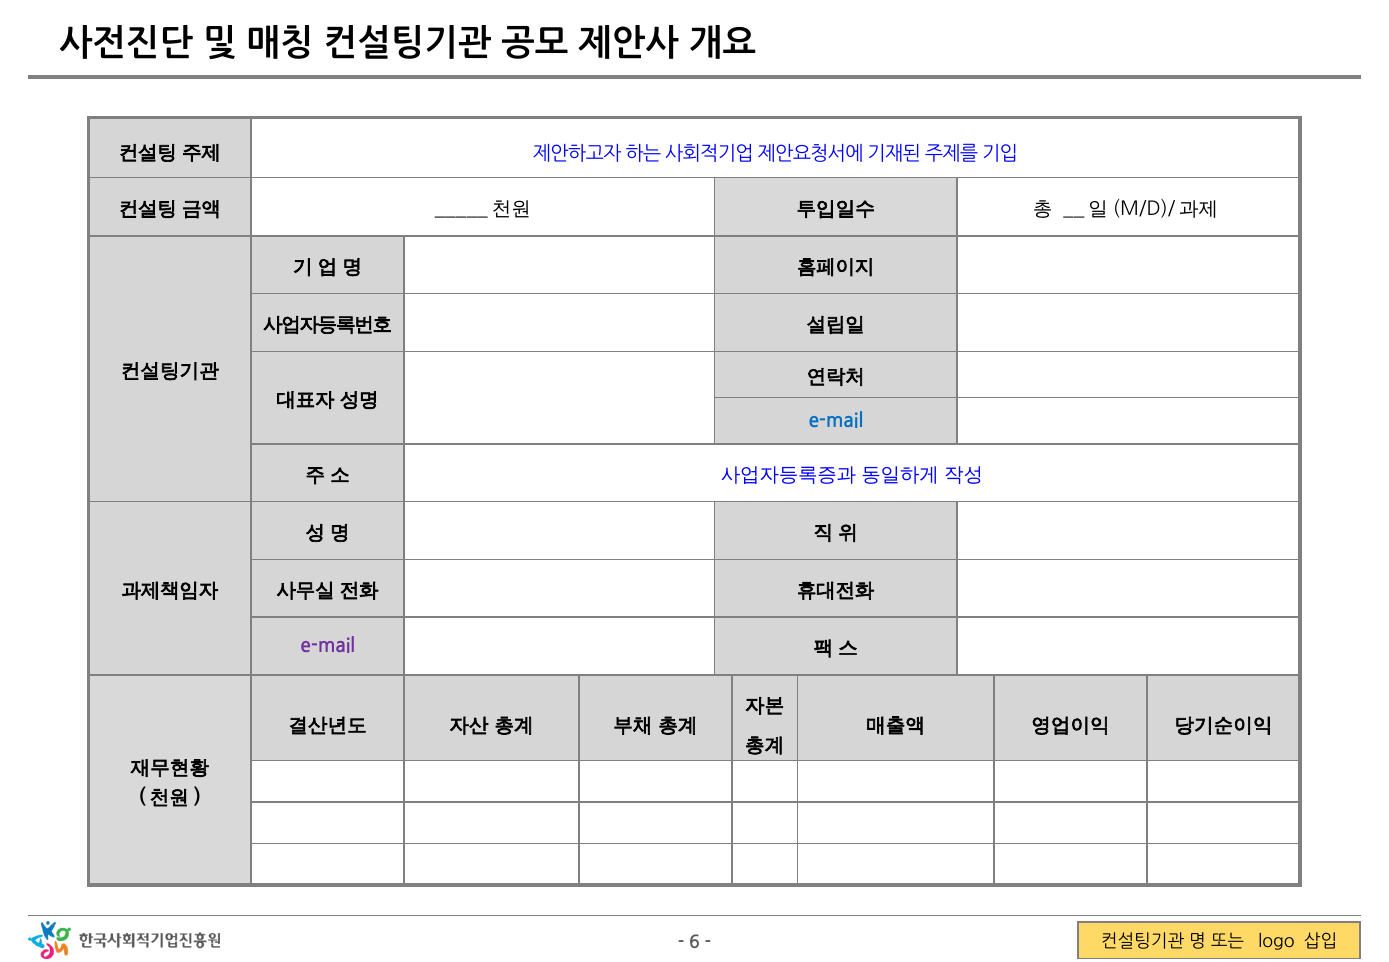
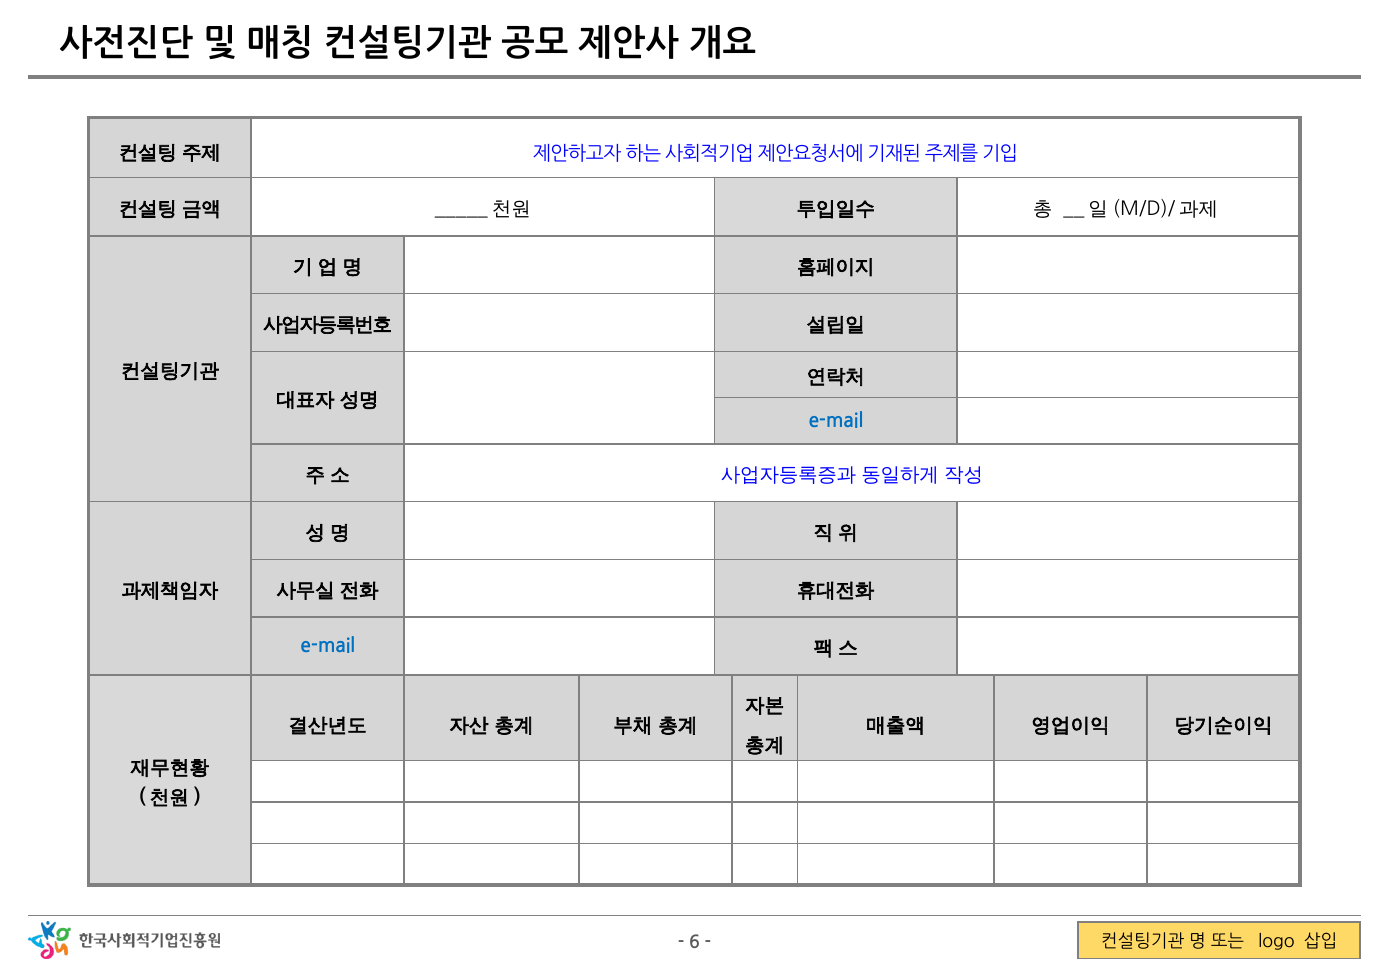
e-mail at (328, 646) colour: purple -> blue
